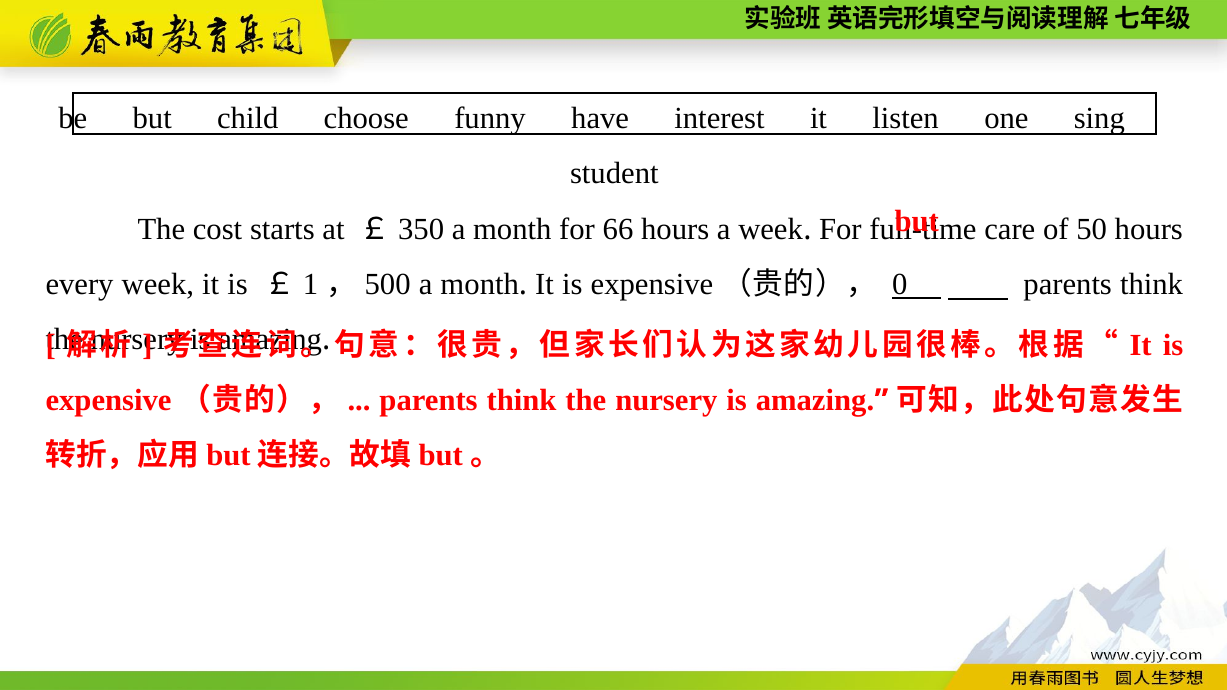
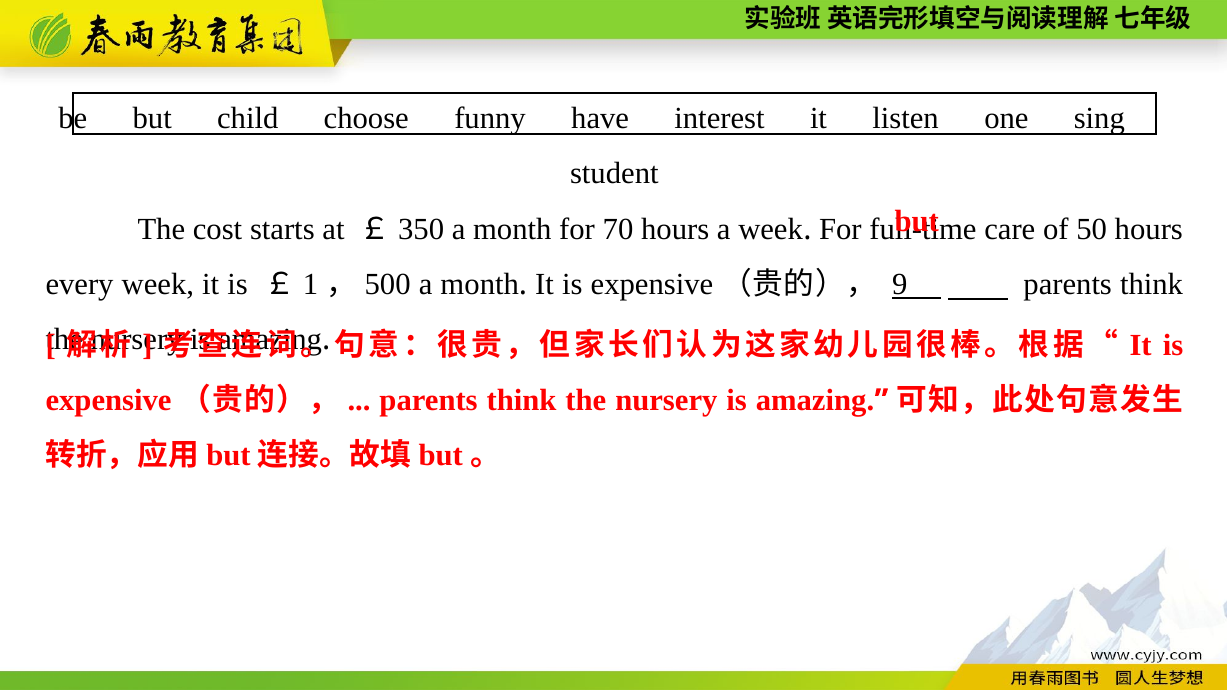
66: 66 -> 70
0: 0 -> 9
